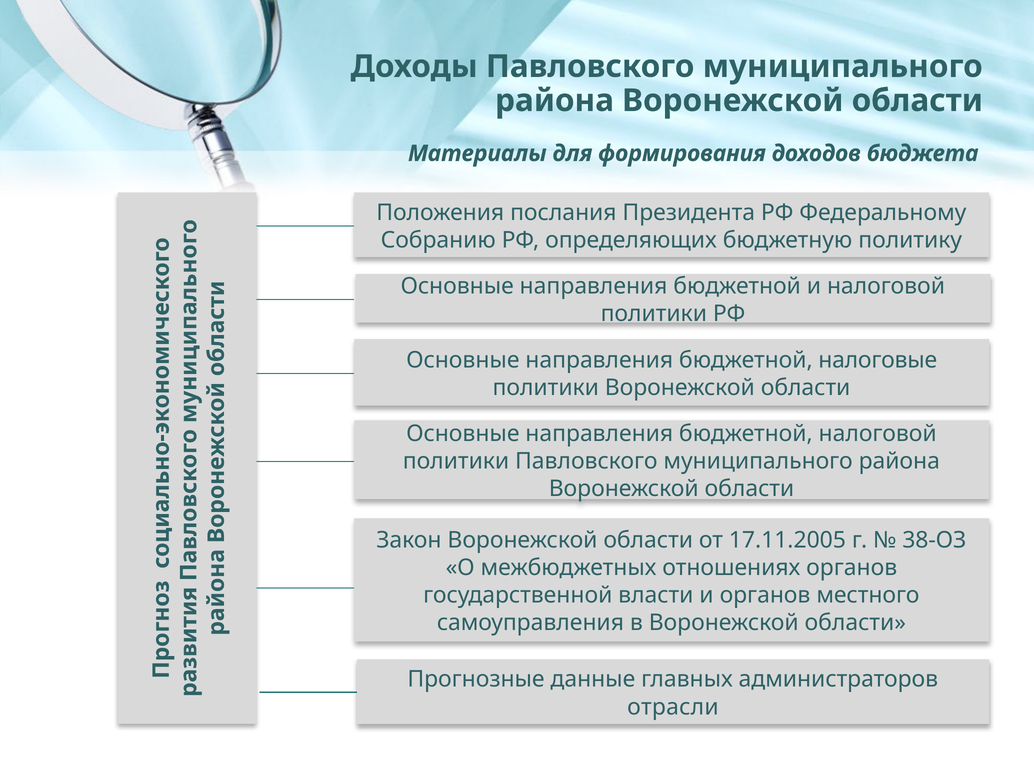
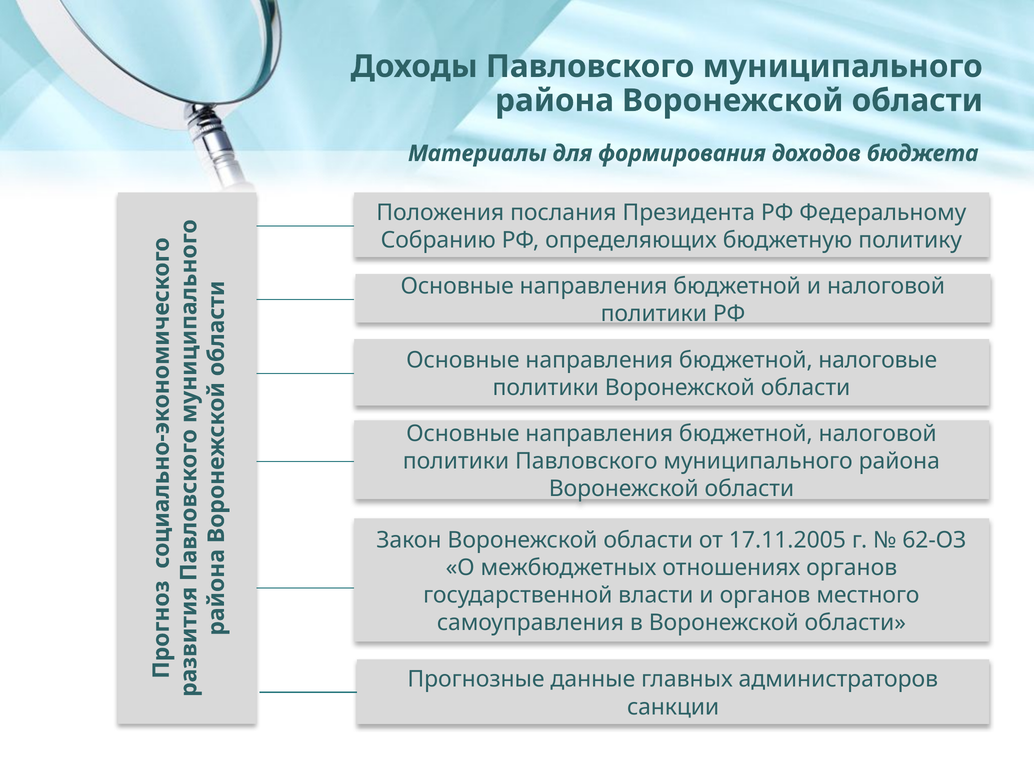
38-ОЗ: 38-ОЗ -> 62-ОЗ
отрасли: отрасли -> санкции
